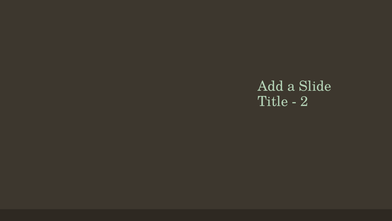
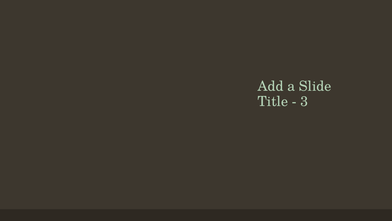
2: 2 -> 3
